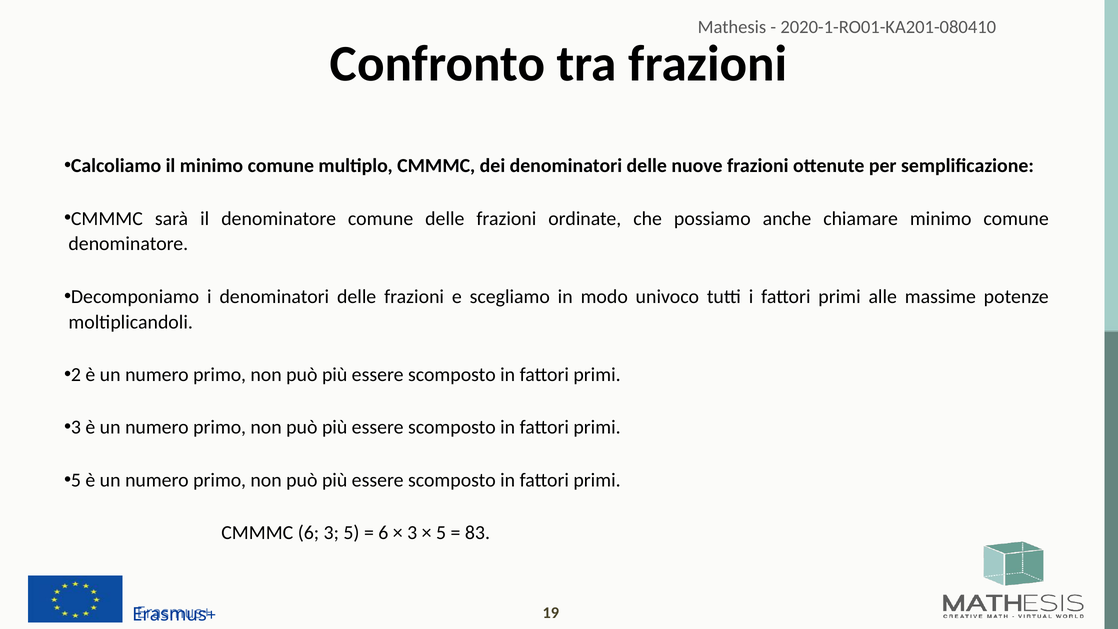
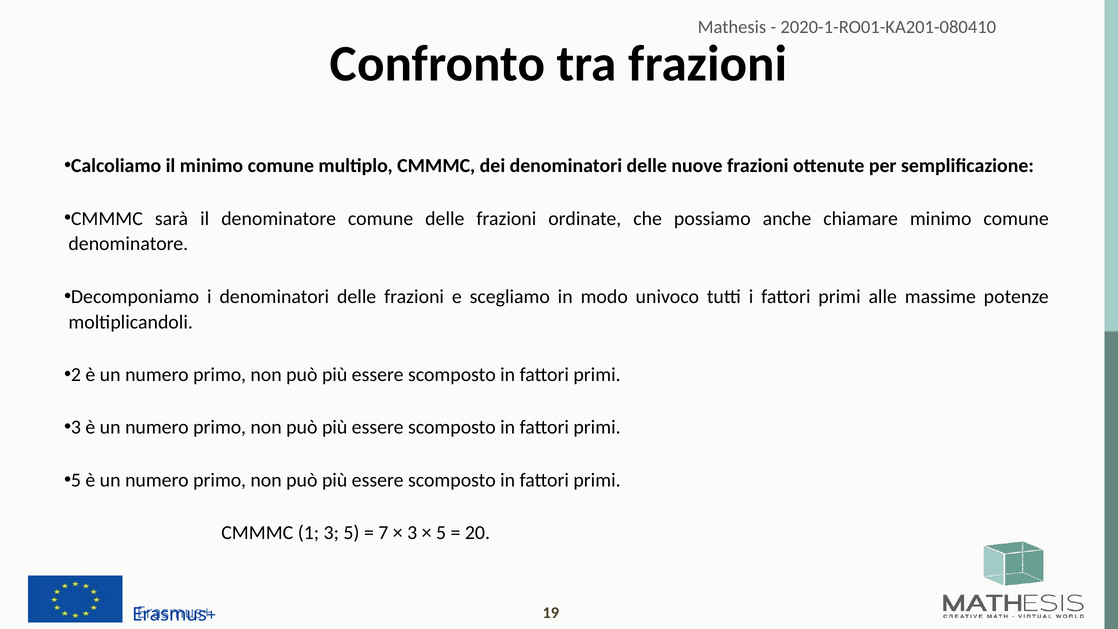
CMMMC 6: 6 -> 1
6 at (383, 533): 6 -> 7
83: 83 -> 20
